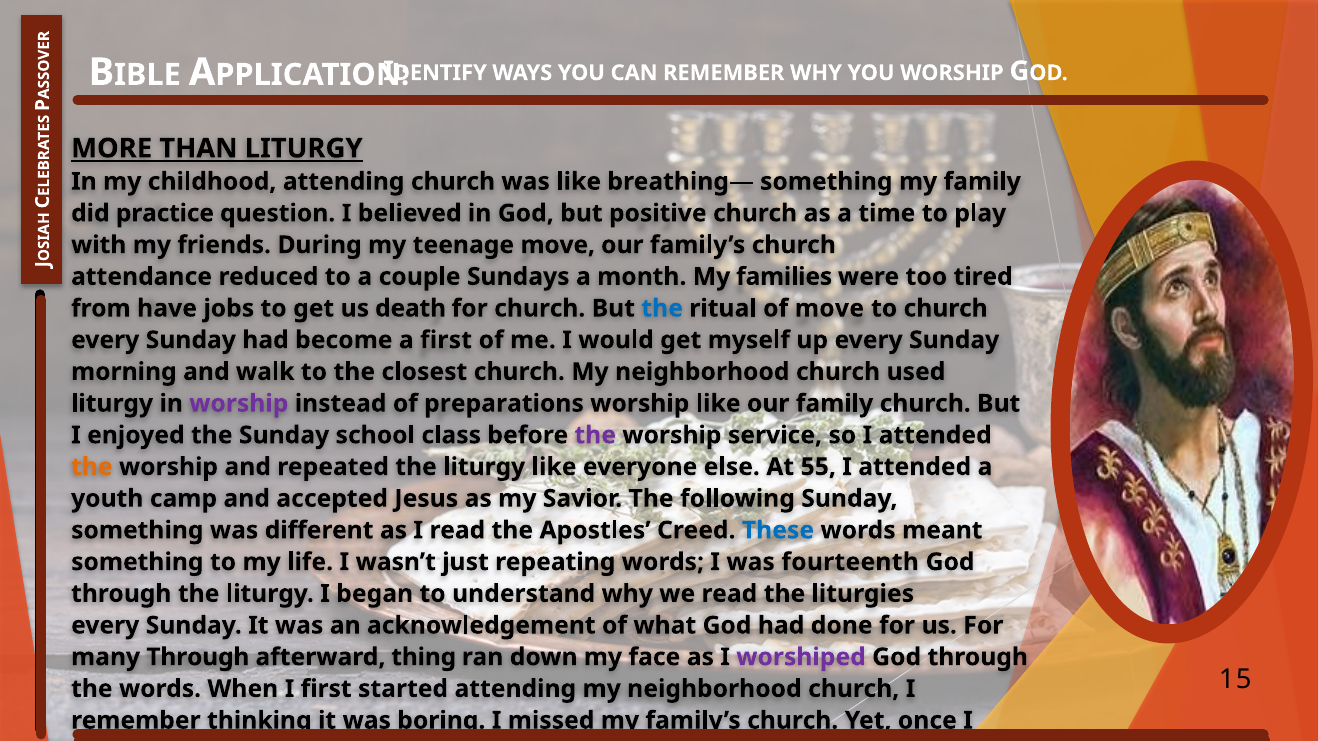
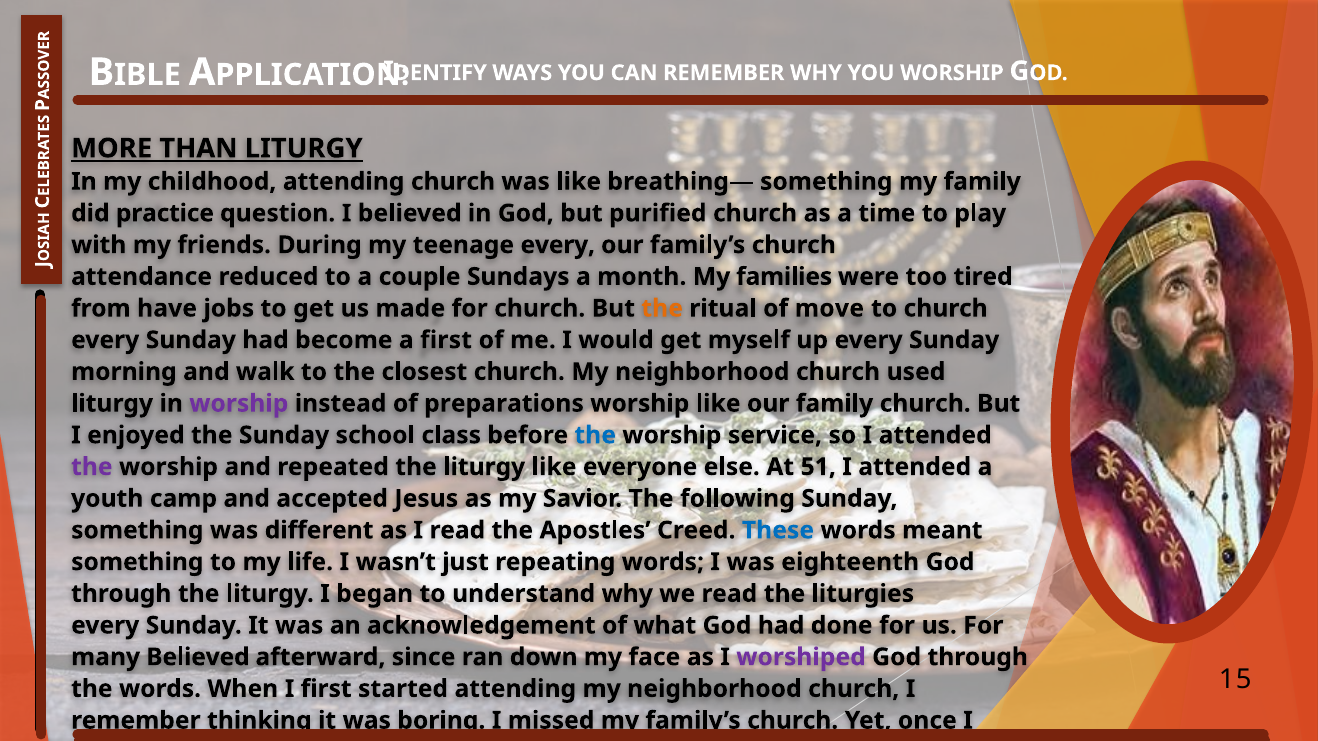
positive: positive -> purified
teenage move: move -> every
death: death -> made
the at (662, 309) colour: blue -> orange
the at (595, 435) colour: purple -> blue
the at (92, 467) colour: orange -> purple
55: 55 -> 51
fourteenth: fourteenth -> eighteenth
many Through: Through -> Believed
thing: thing -> since
